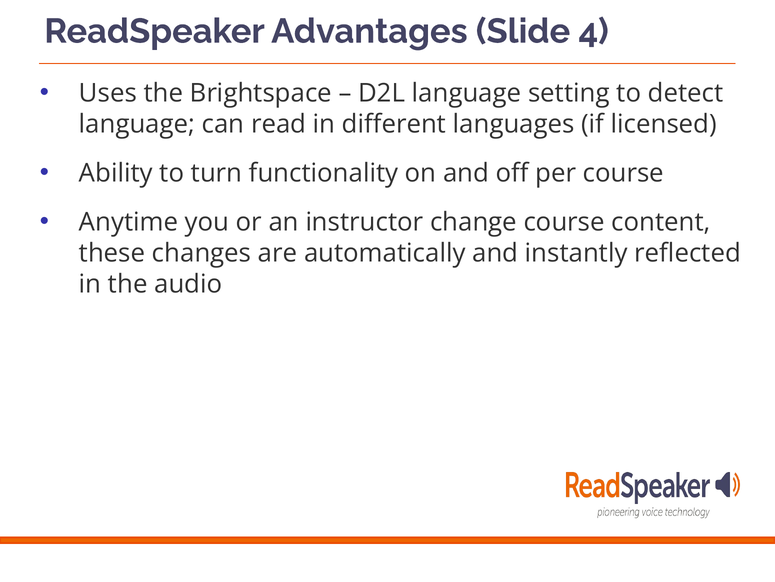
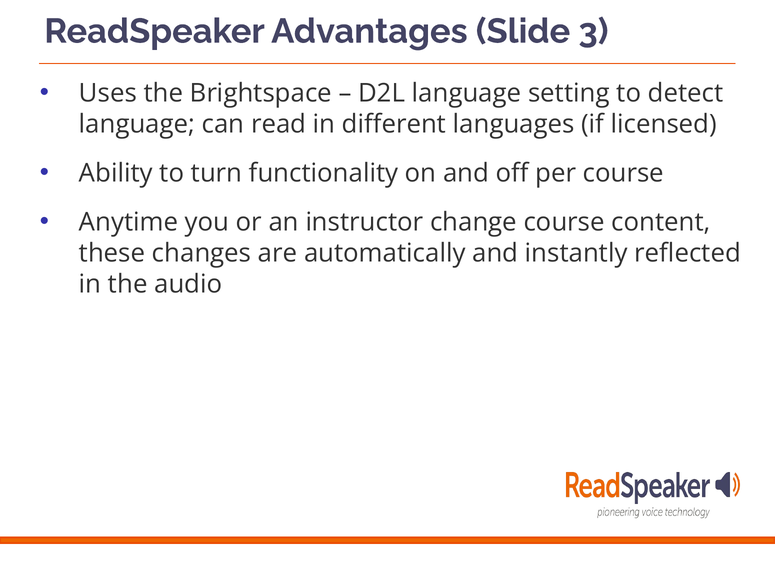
4: 4 -> 3
